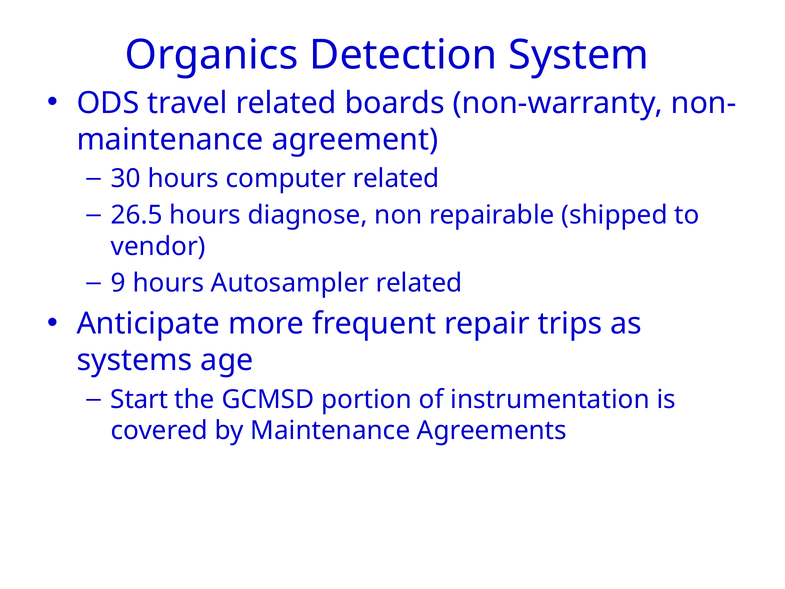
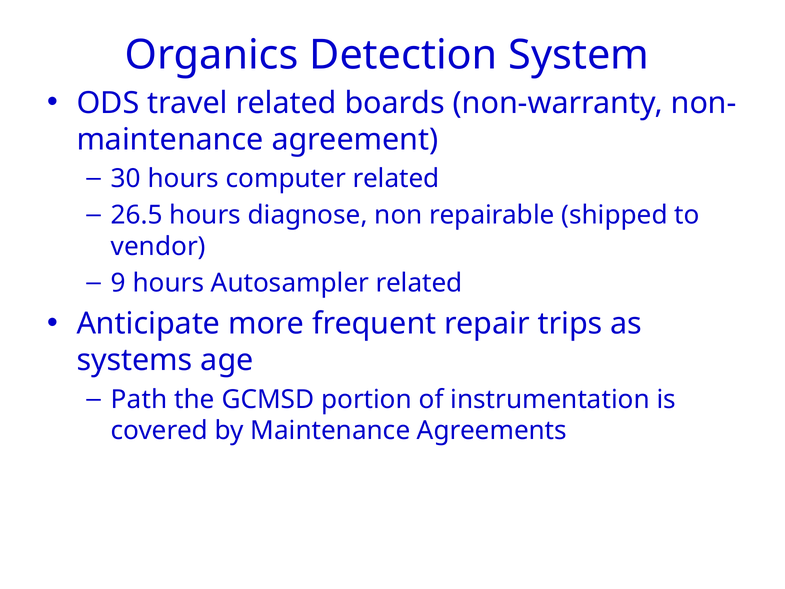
Start: Start -> Path
